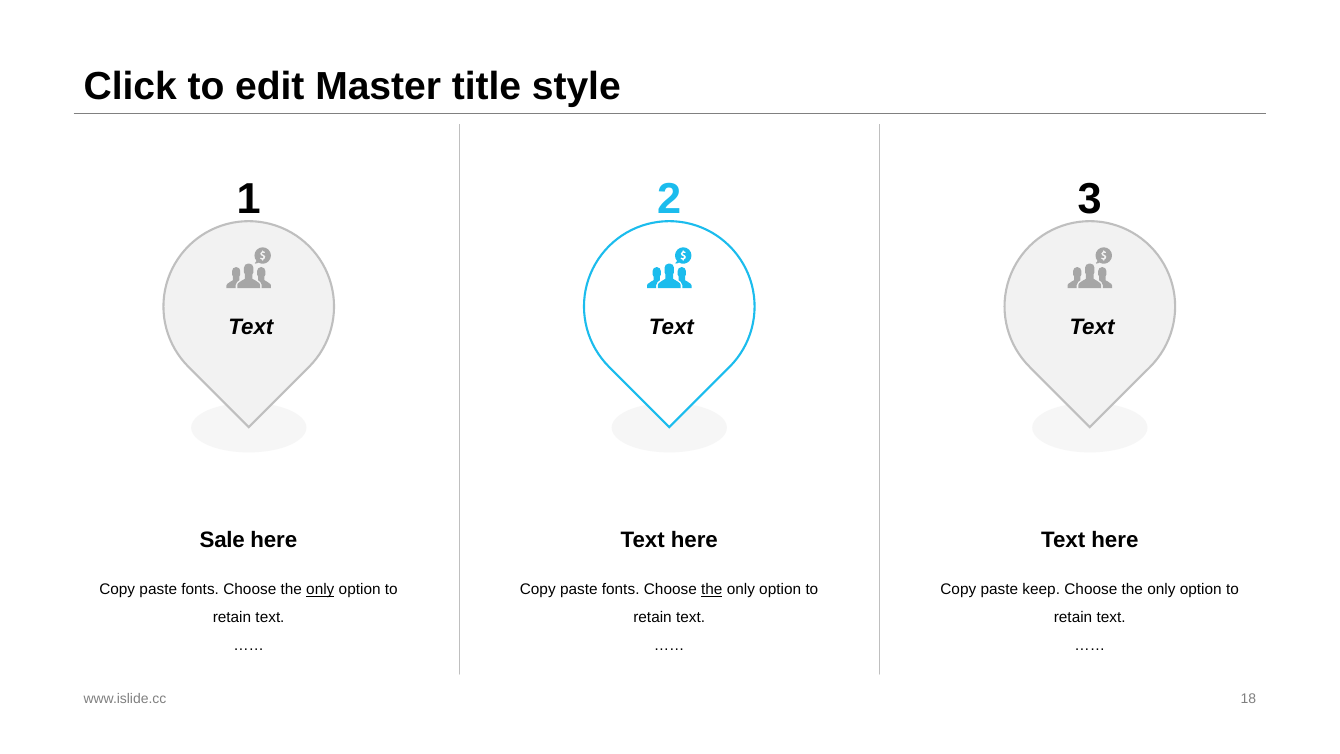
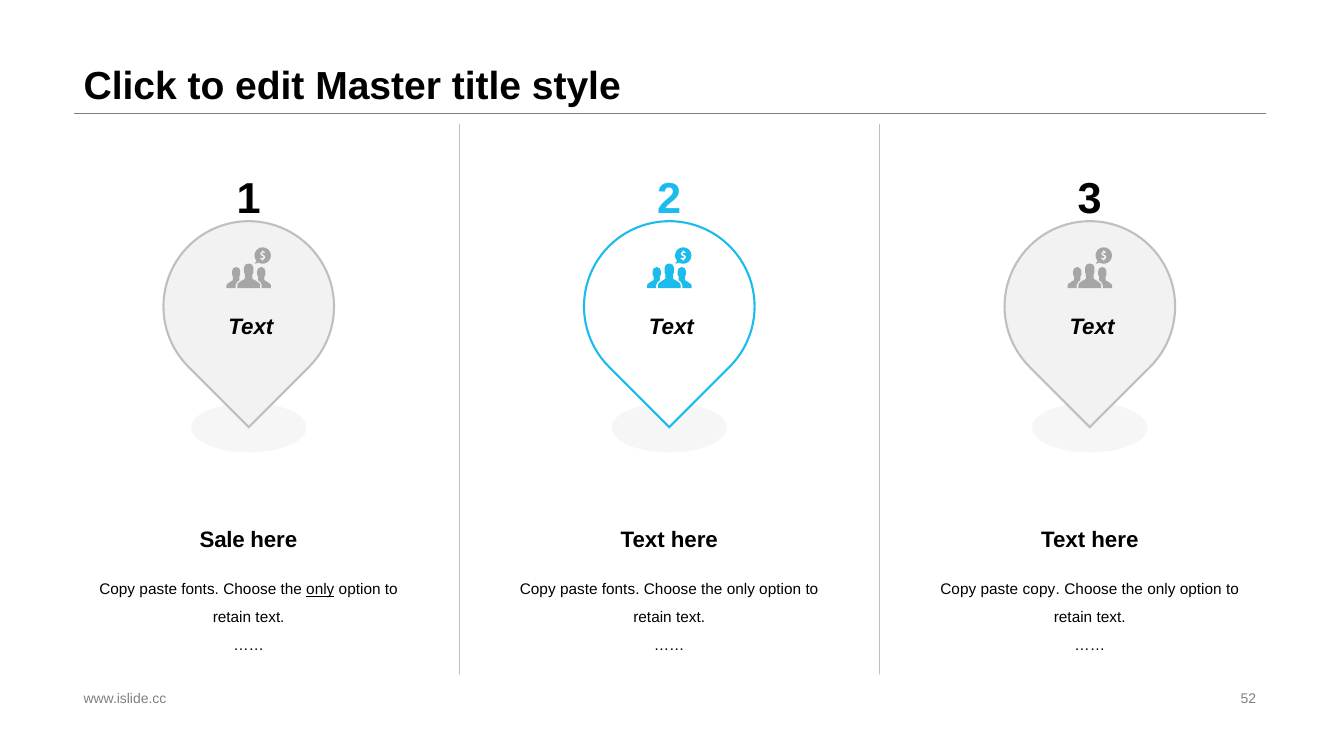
the at (712, 590) underline: present -> none
paste keep: keep -> copy
18: 18 -> 52
